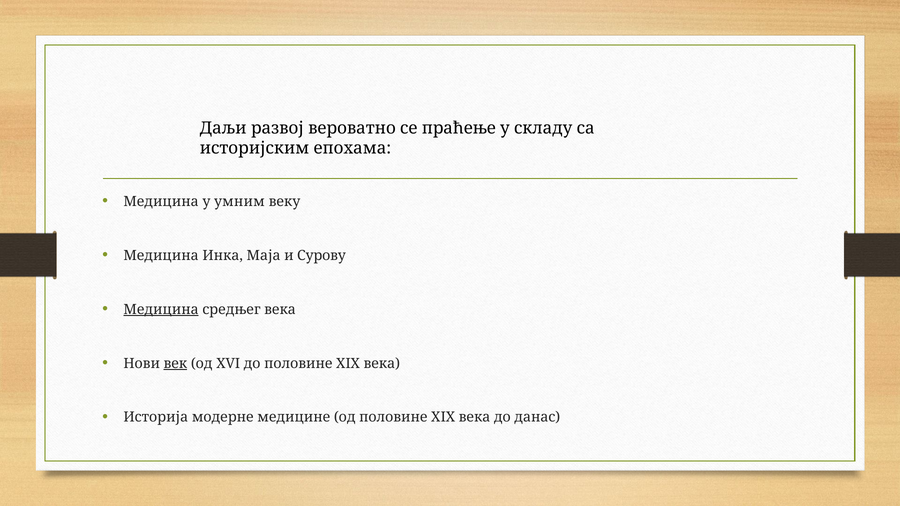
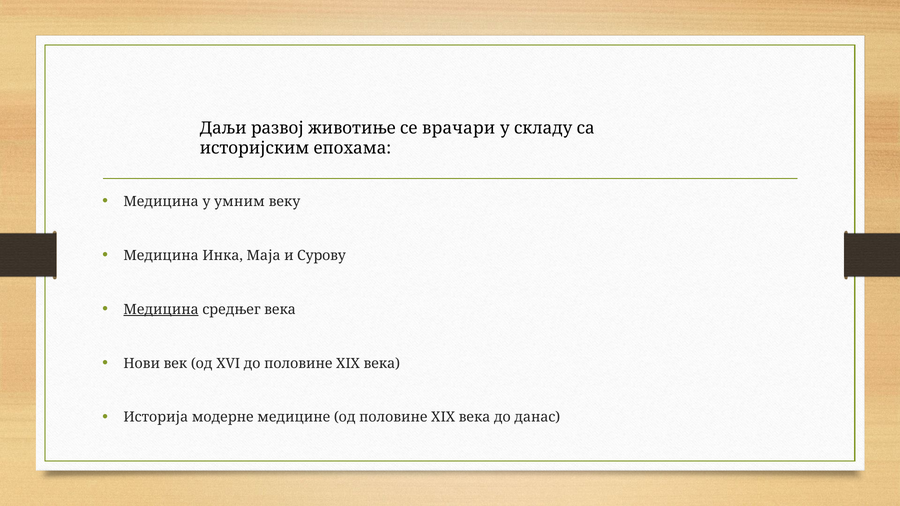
вероватно: вероватно -> животиње
праћење: праћење -> врачари
век underline: present -> none
